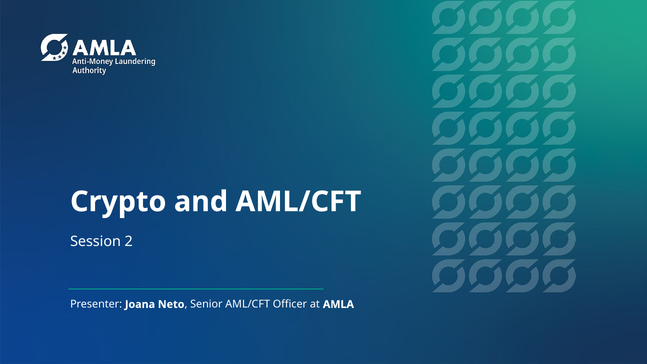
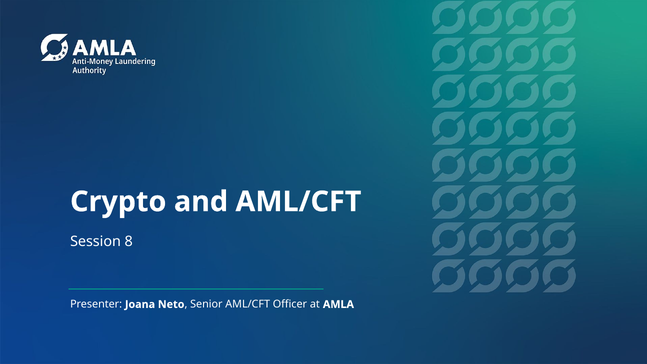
2: 2 -> 8
